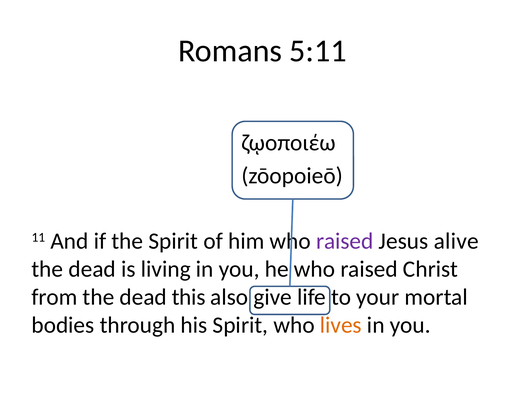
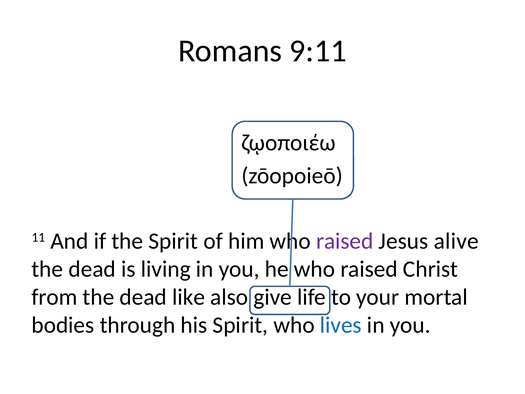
5:11: 5:11 -> 9:11
this: this -> like
lives colour: orange -> blue
